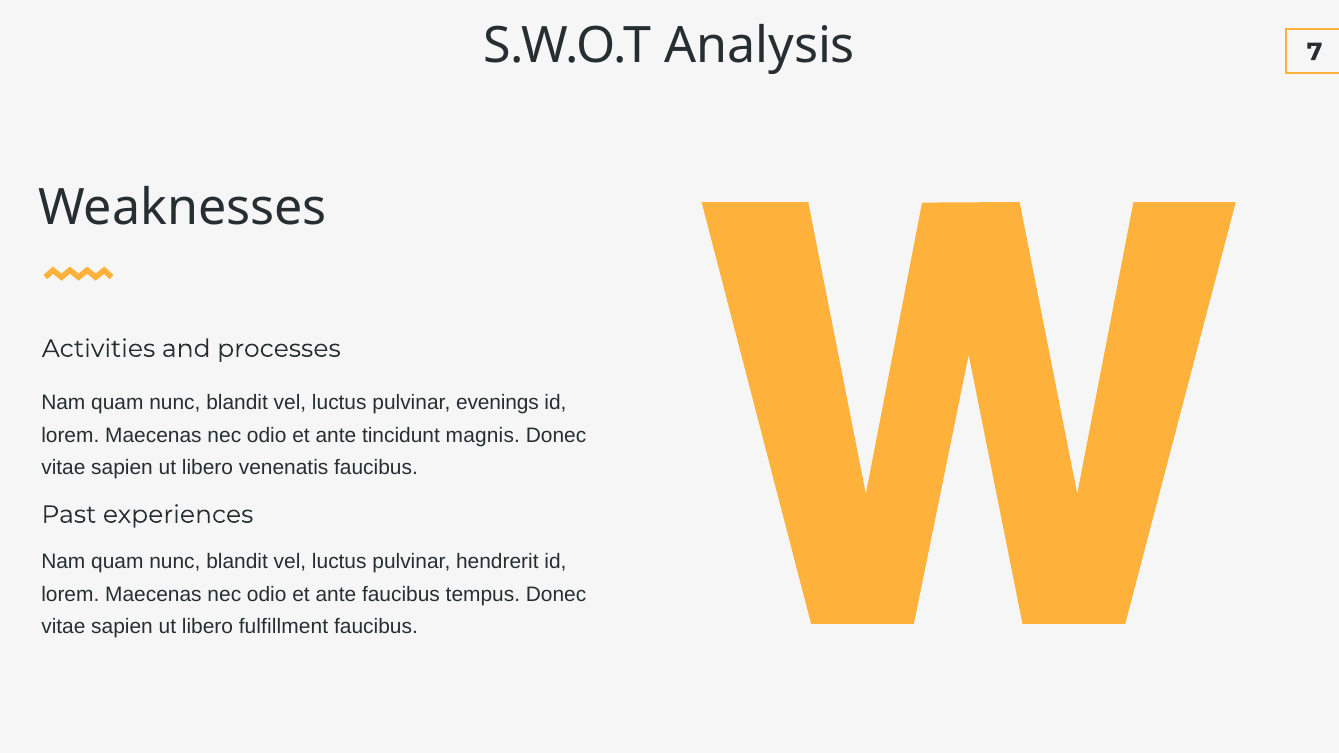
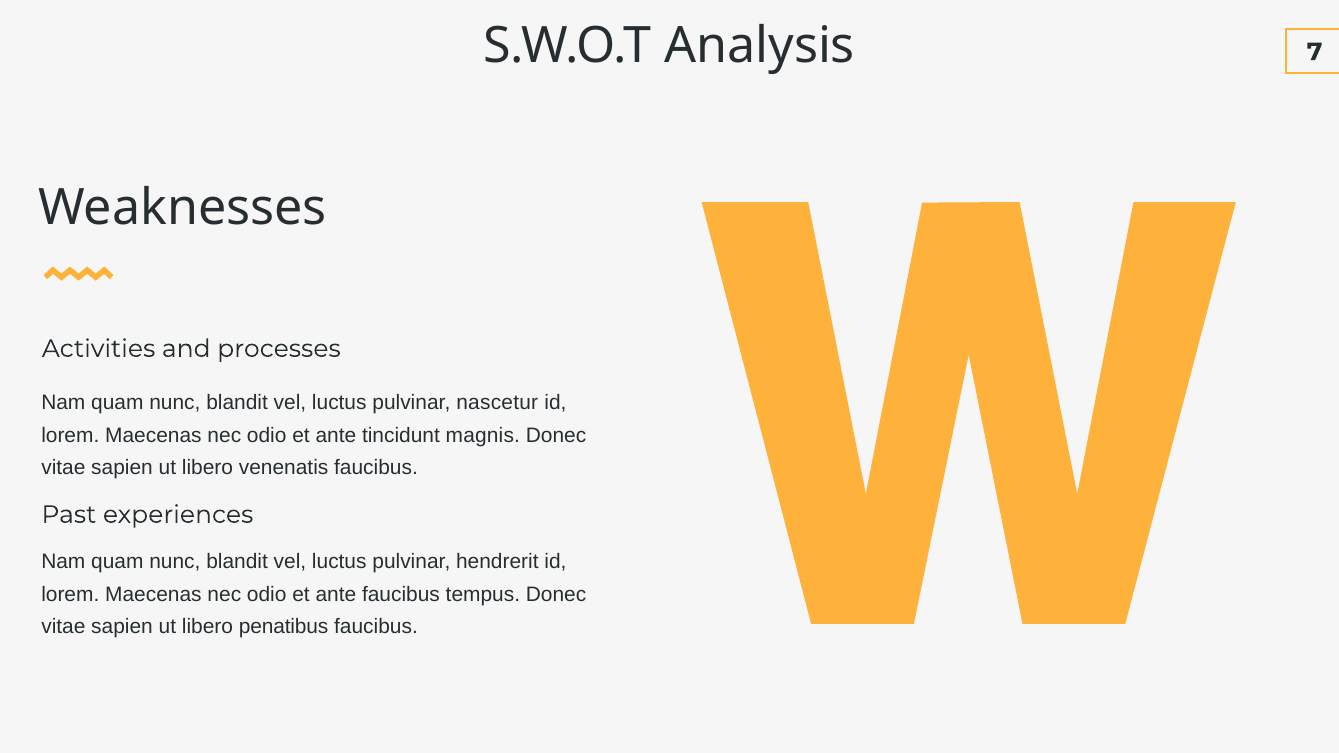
evenings: evenings -> nascetur
fulfillment: fulfillment -> penatibus
